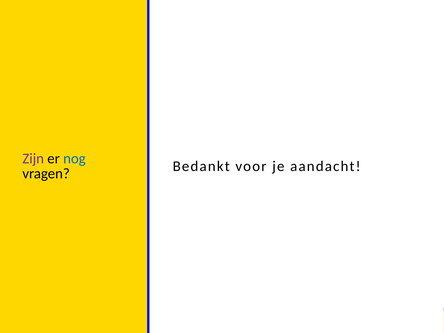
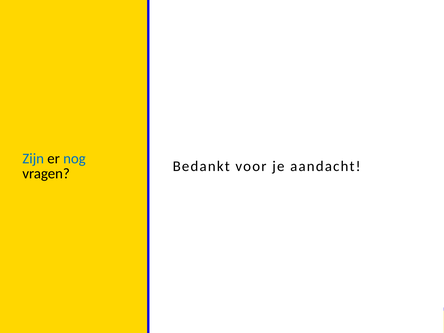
Zijn colour: purple -> blue
